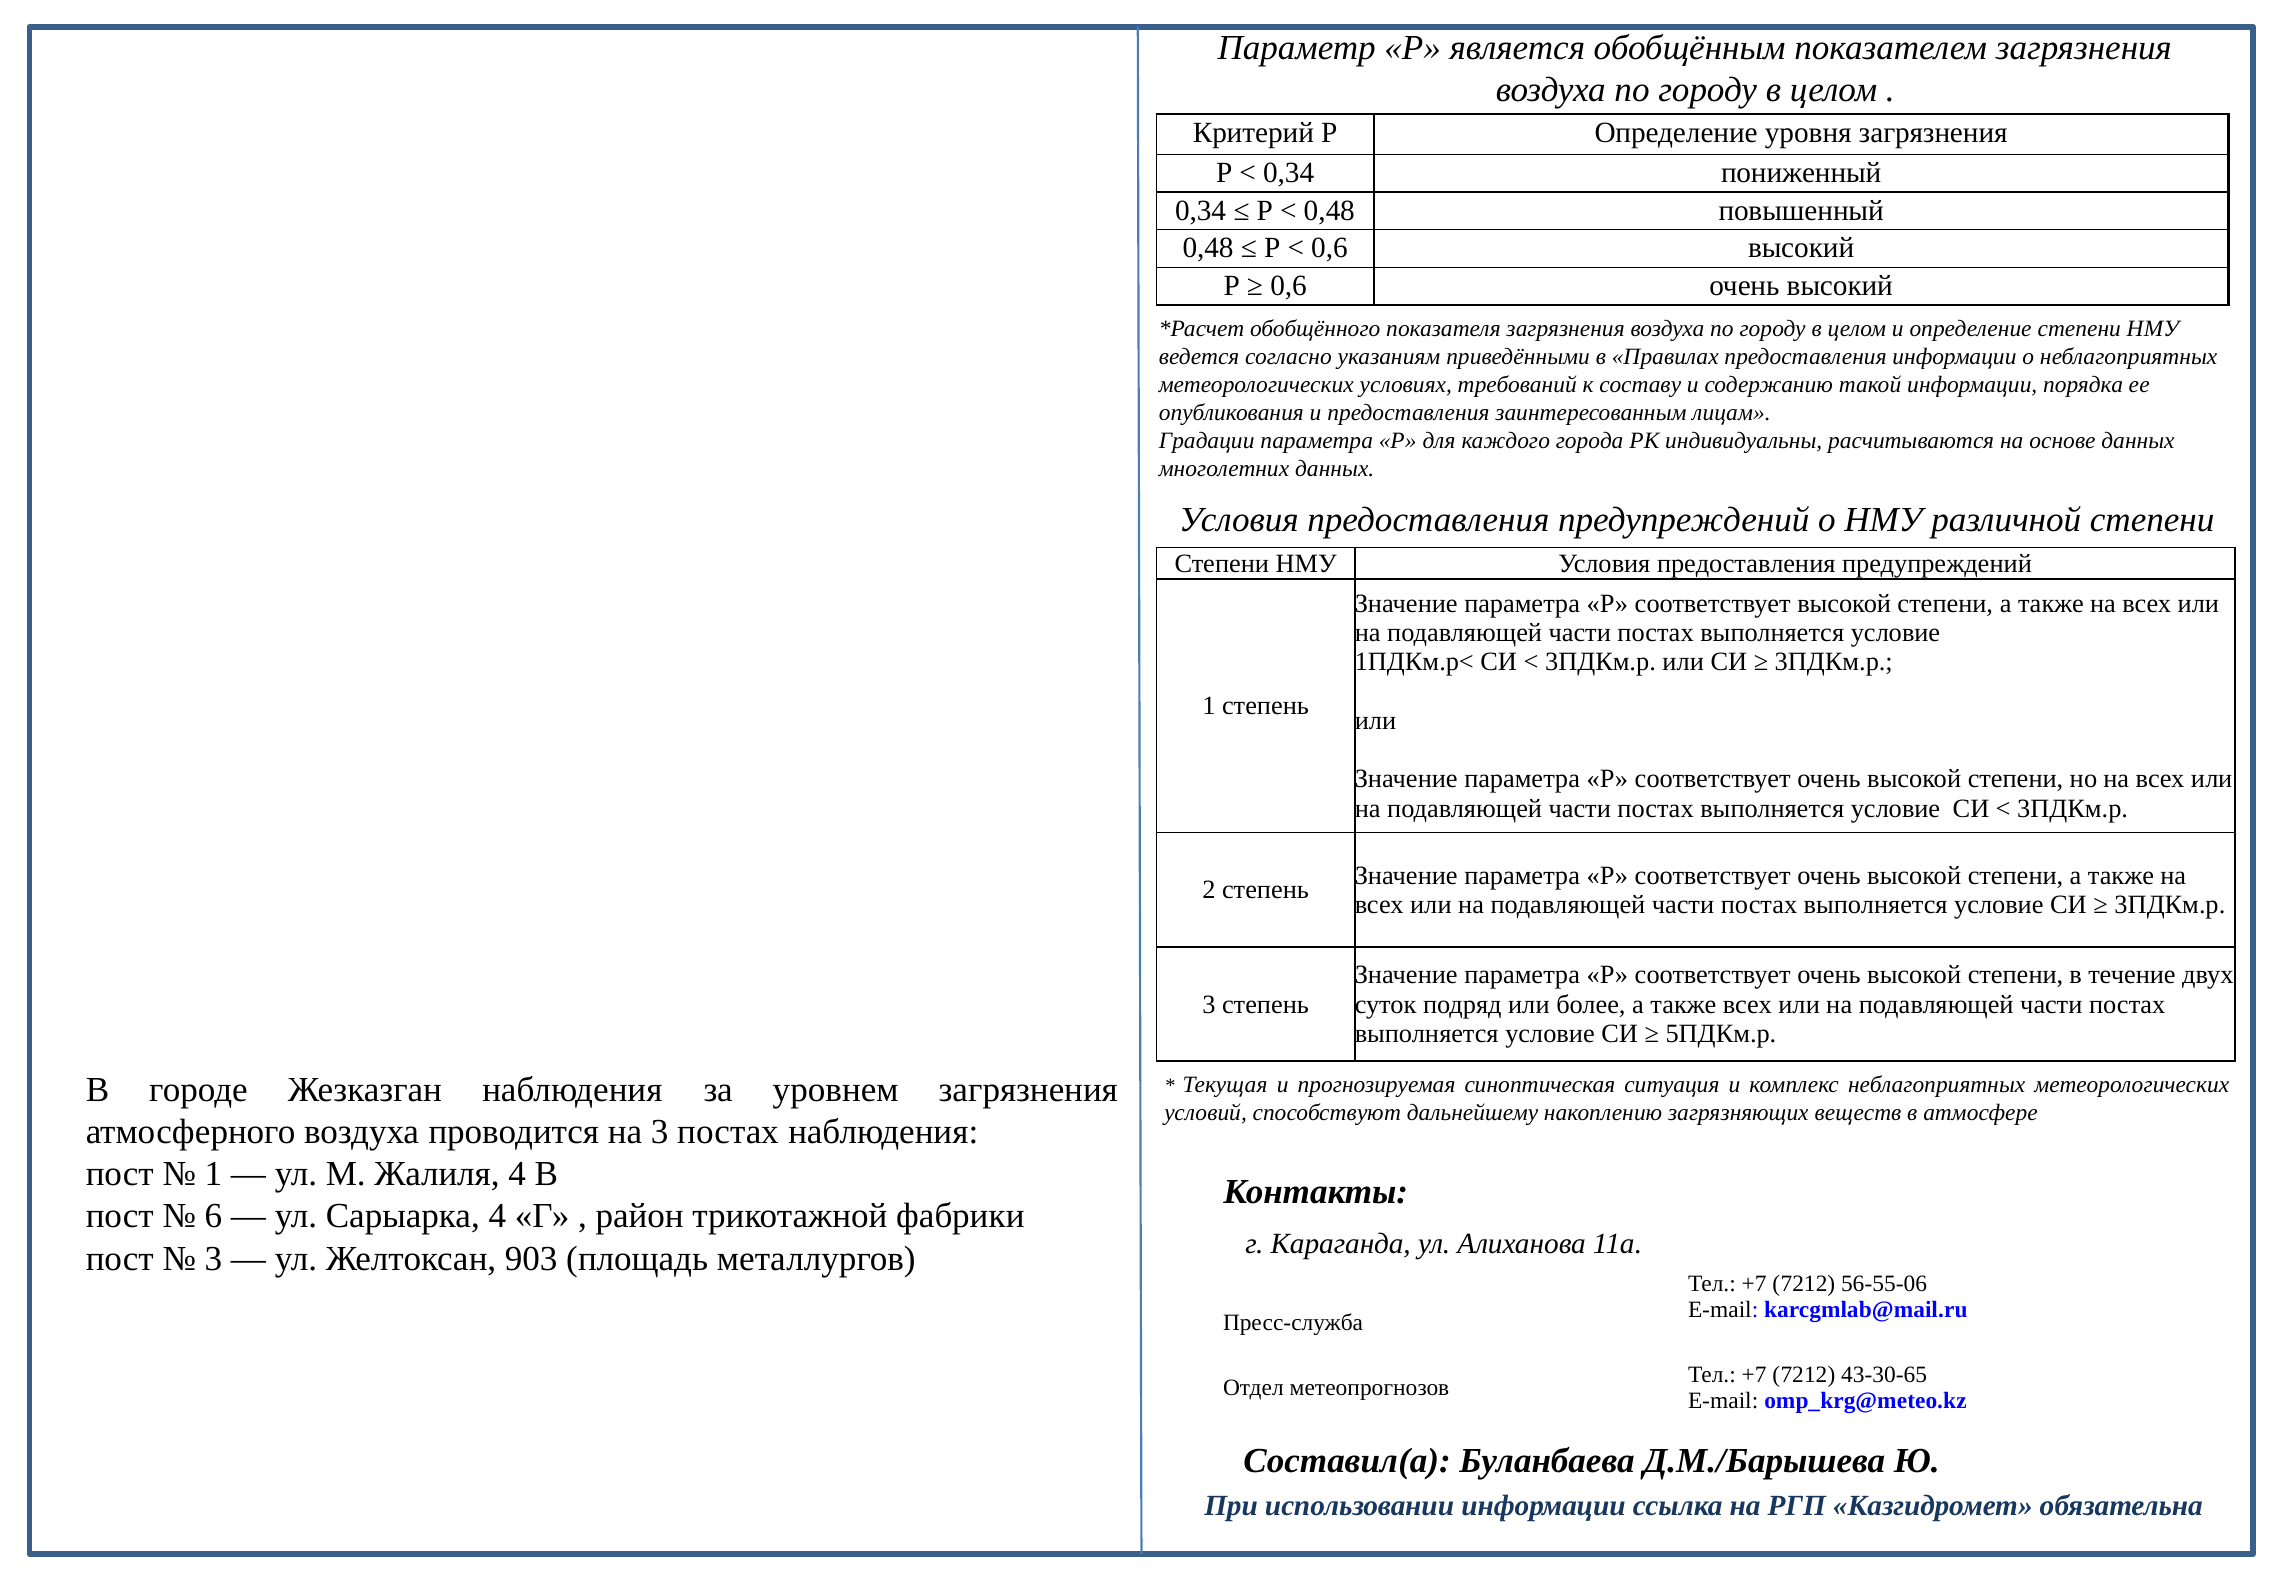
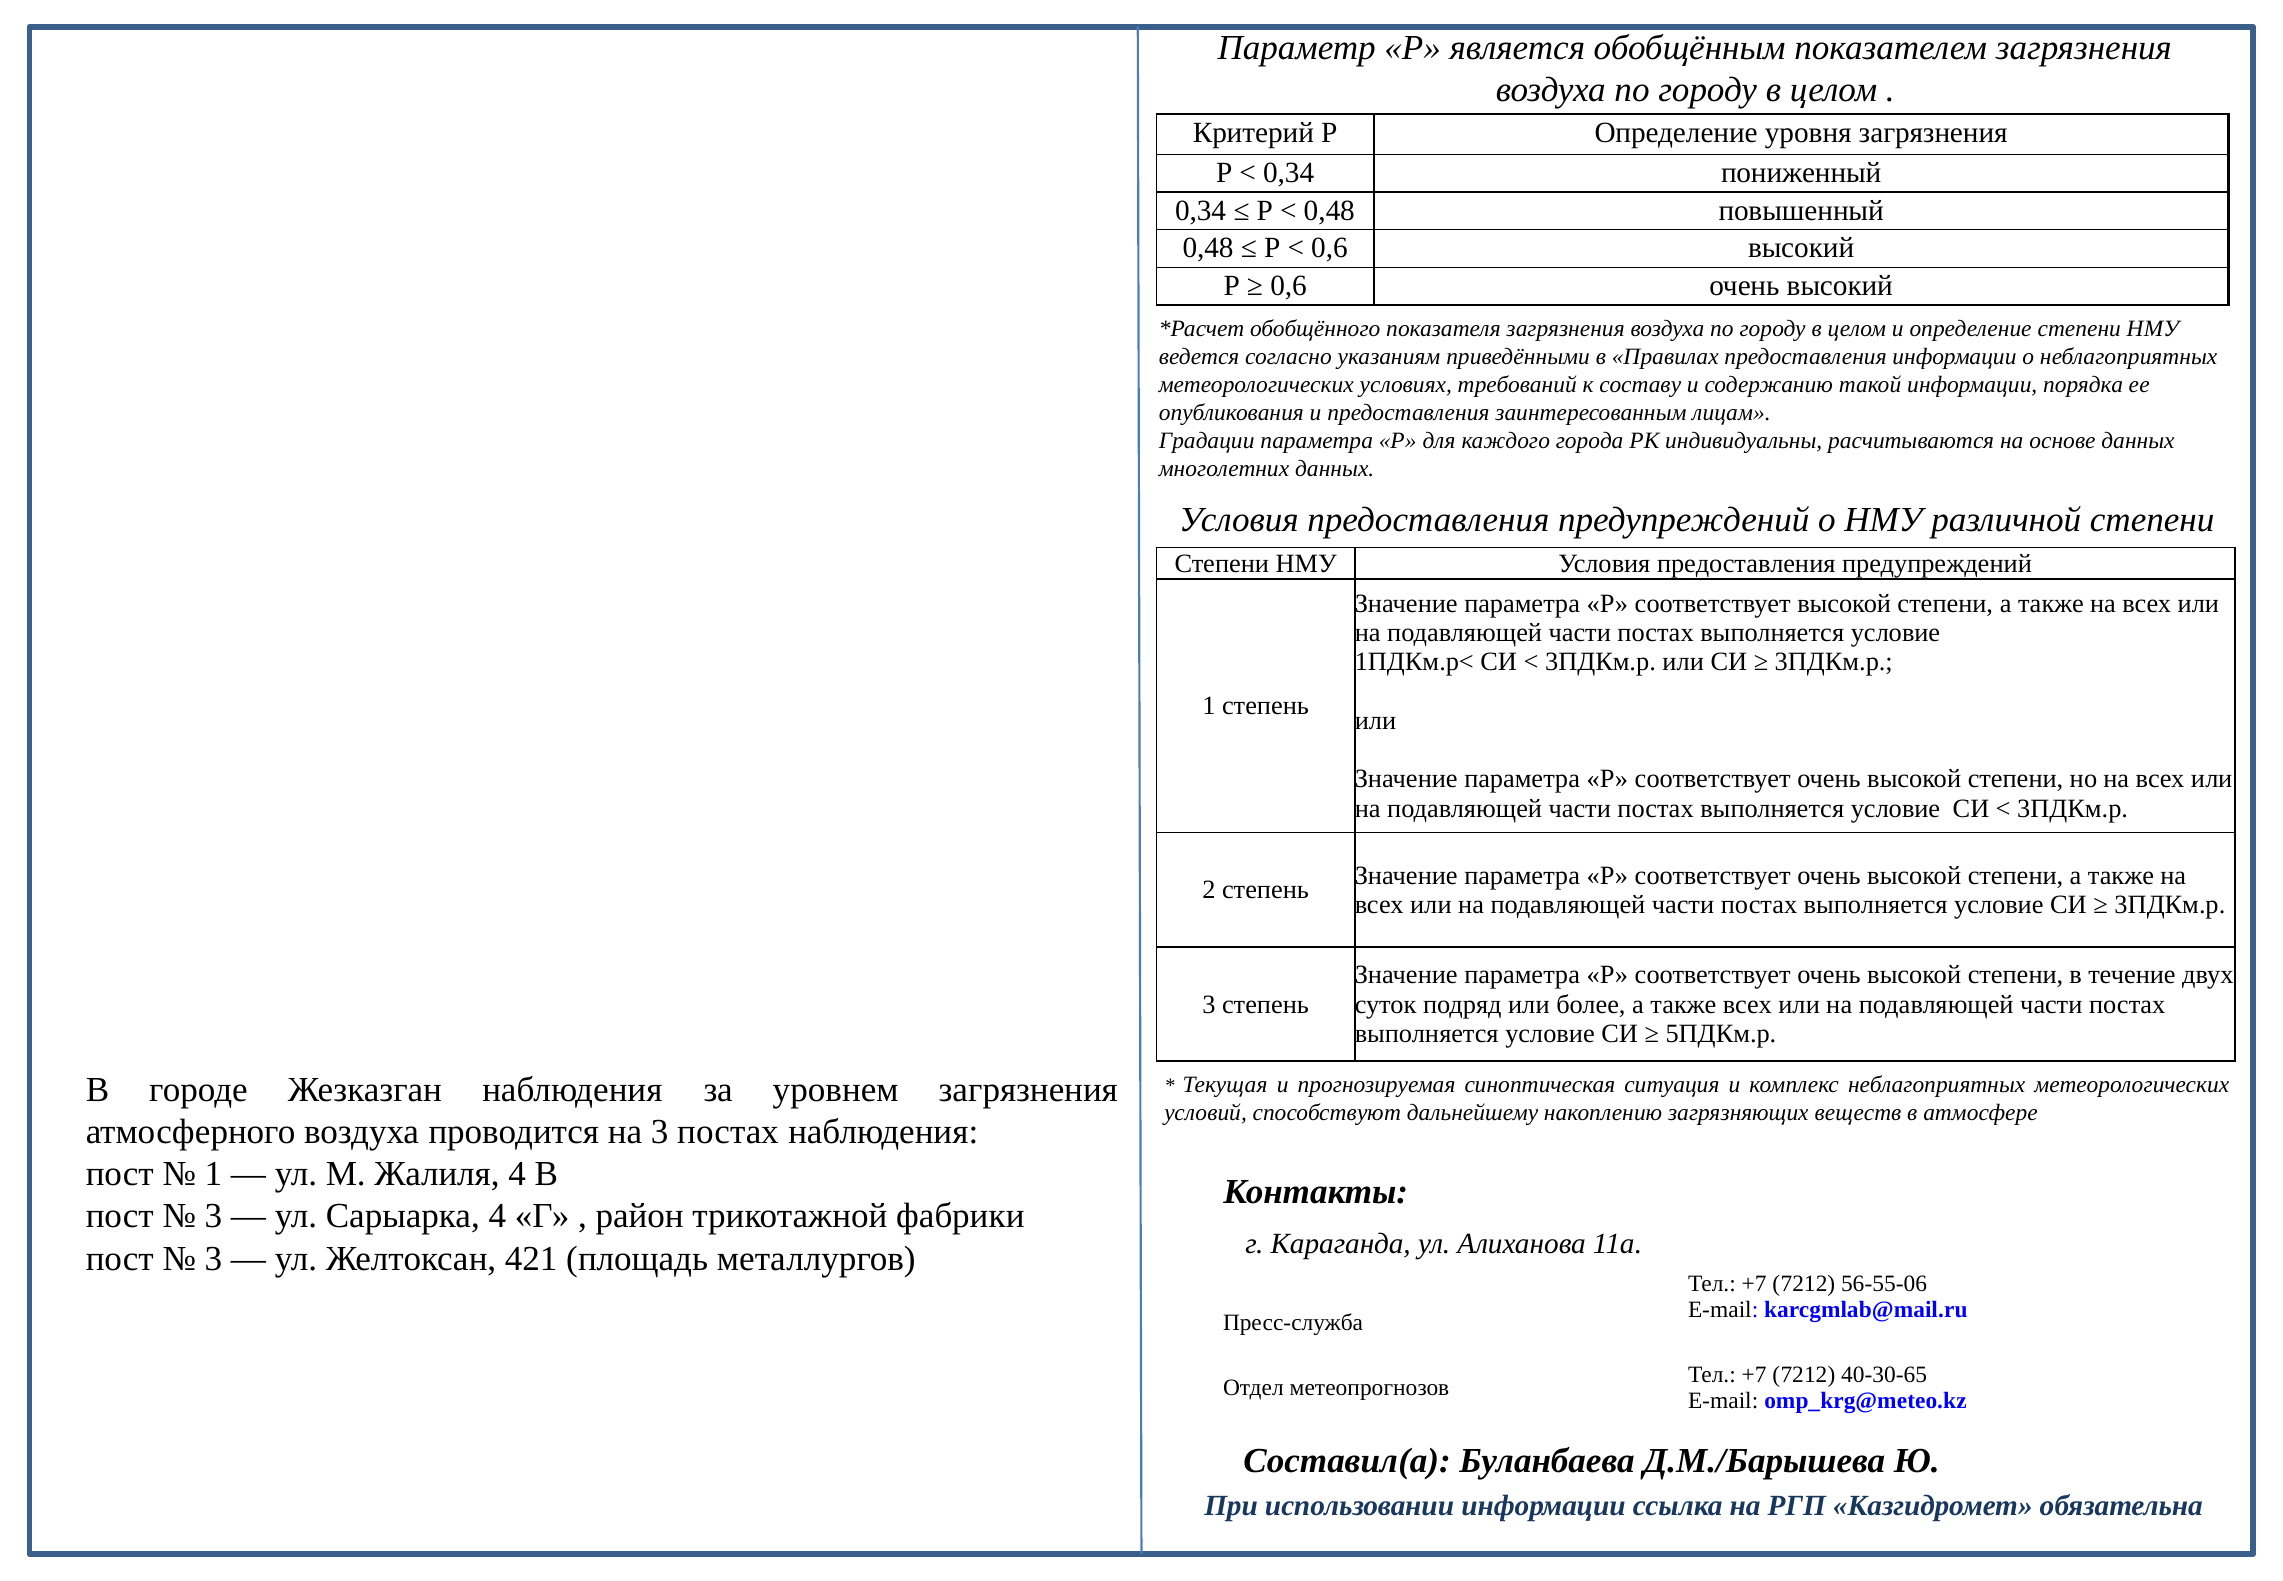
6 at (213, 1216): 6 -> 3
903: 903 -> 421
43-30-65: 43-30-65 -> 40-30-65
